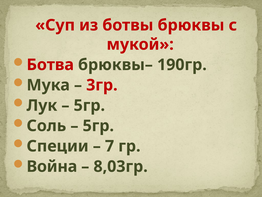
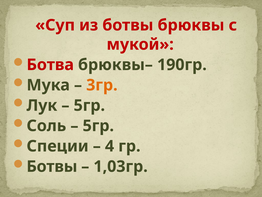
3гр colour: red -> orange
7: 7 -> 4
Война at (52, 166): Война -> Ботвы
8,03гр: 8,03гр -> 1,03гр
